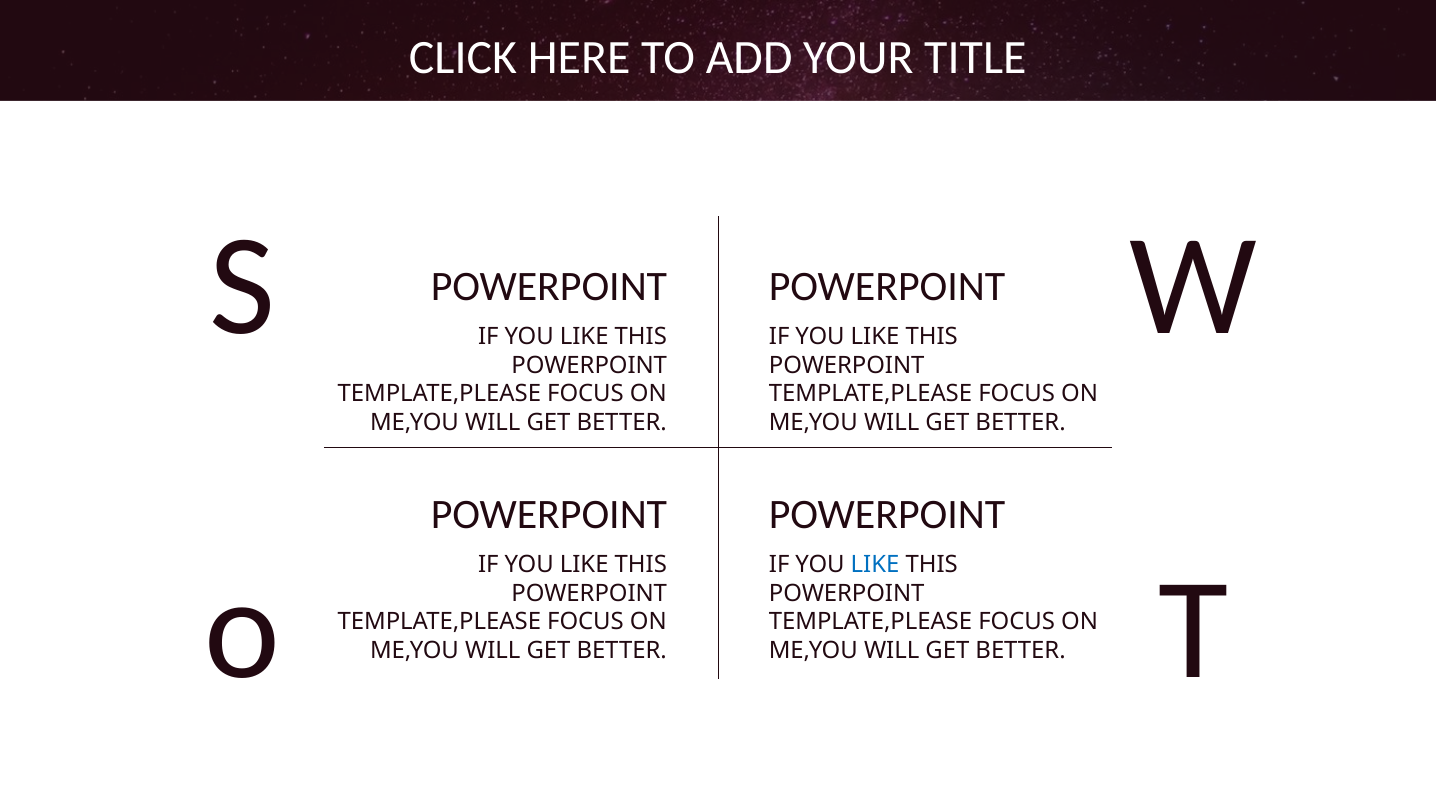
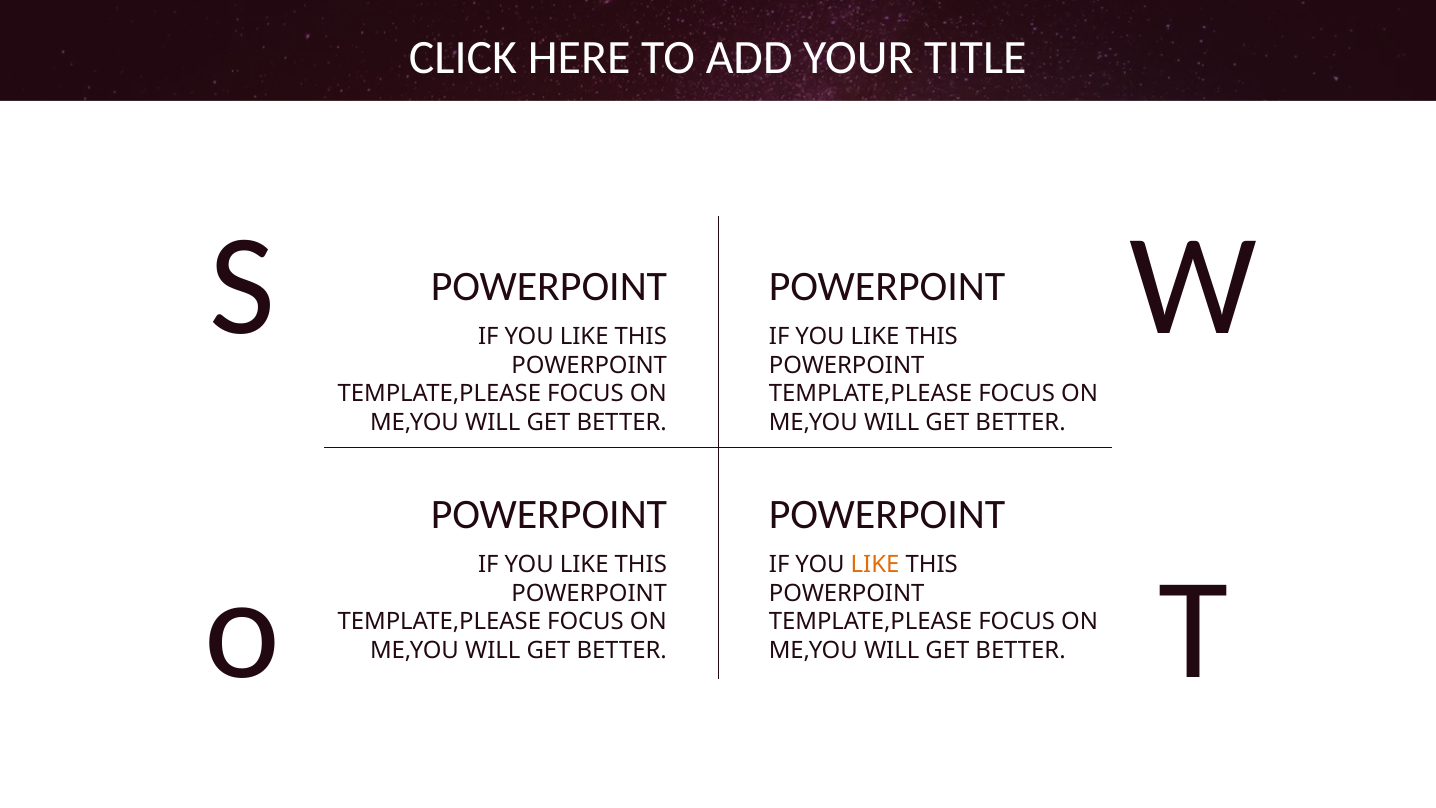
LIKE at (875, 564) colour: blue -> orange
